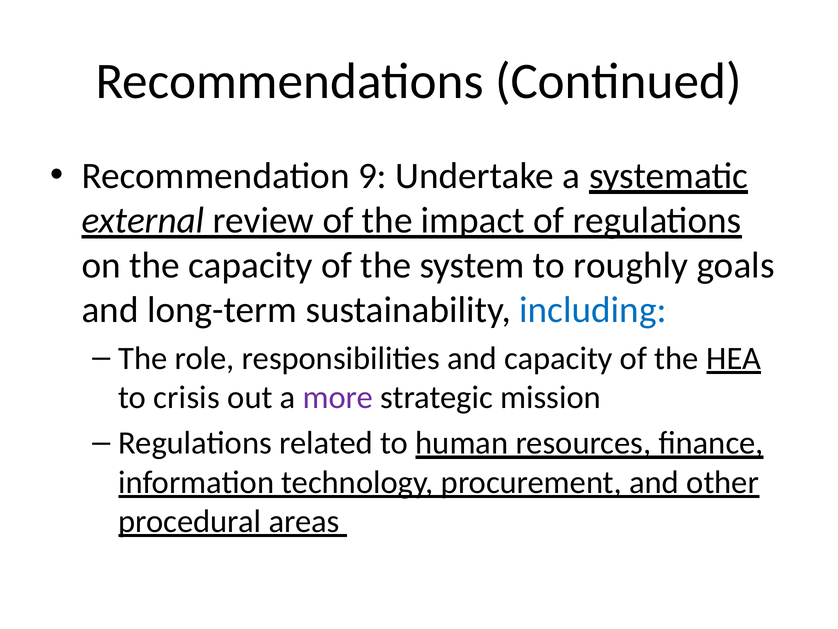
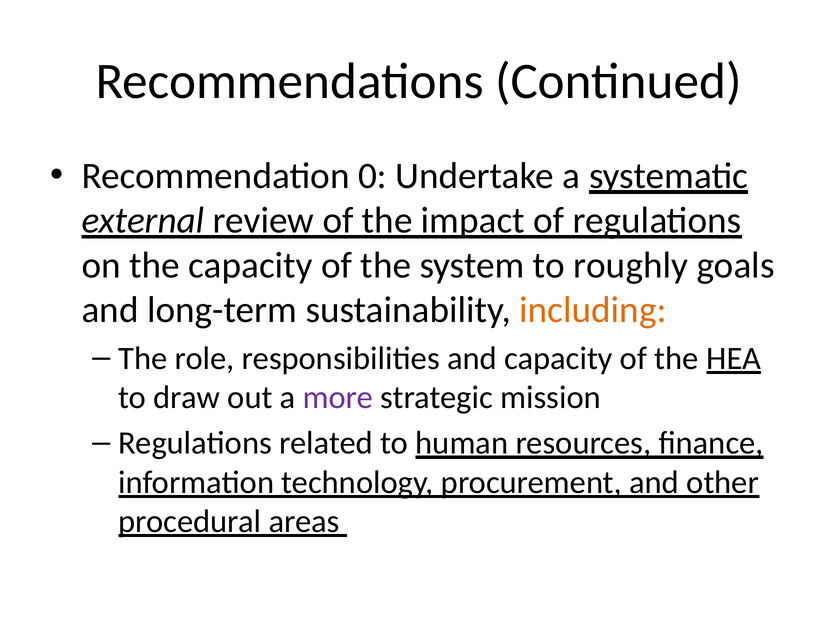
9: 9 -> 0
including colour: blue -> orange
crisis: crisis -> draw
